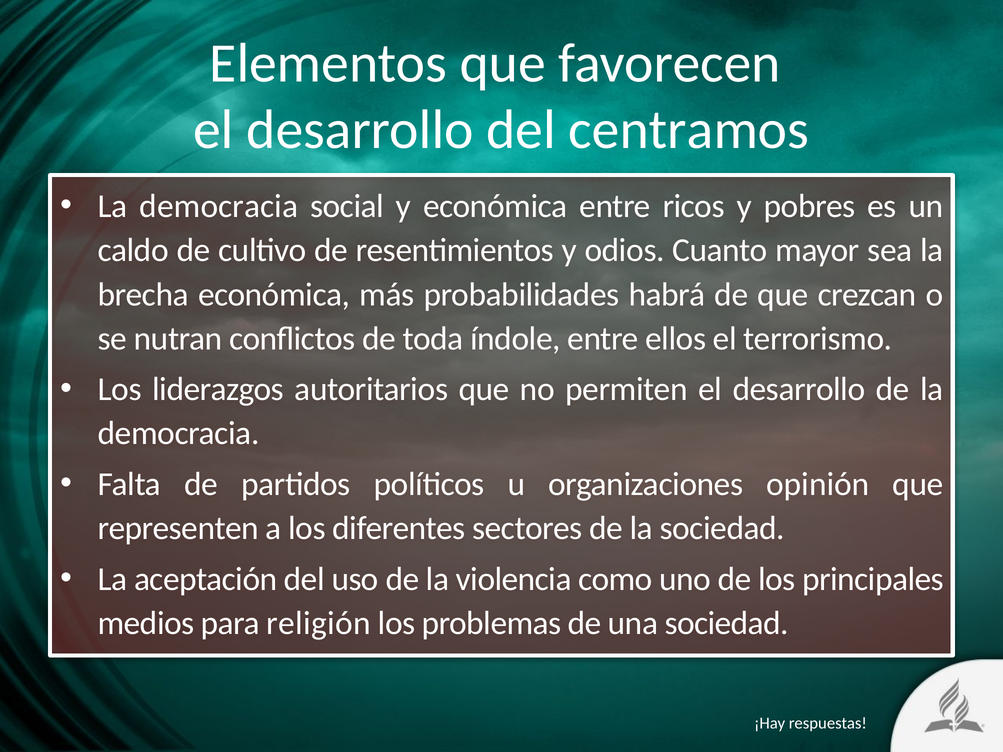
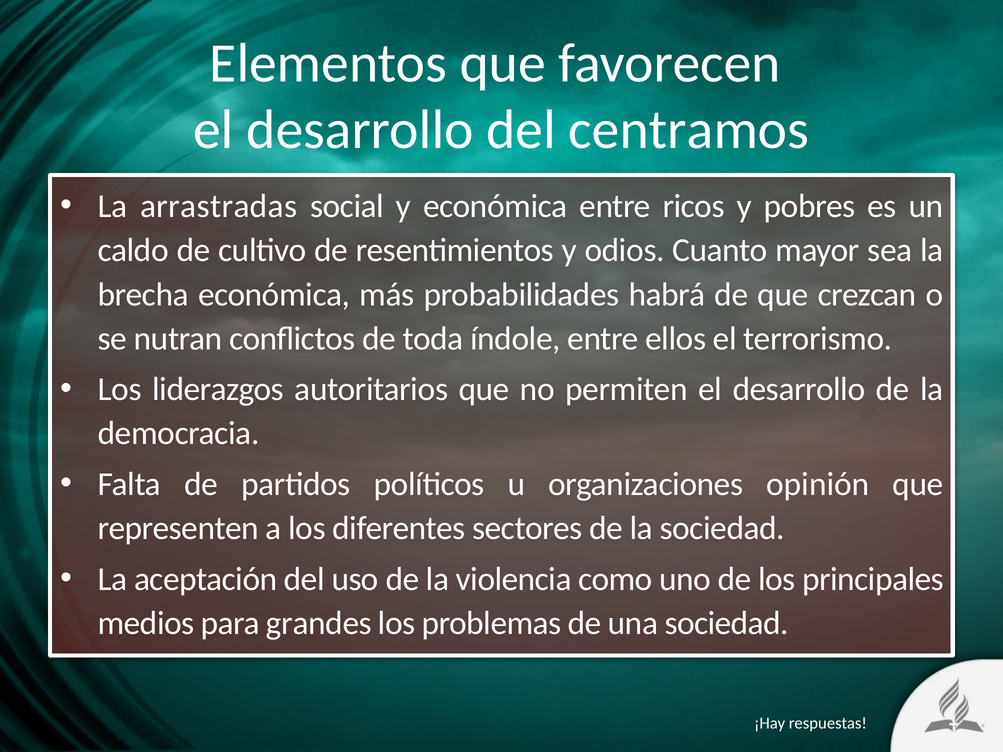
democracia at (219, 206): democracia -> arrastradas
religión: religión -> grandes
